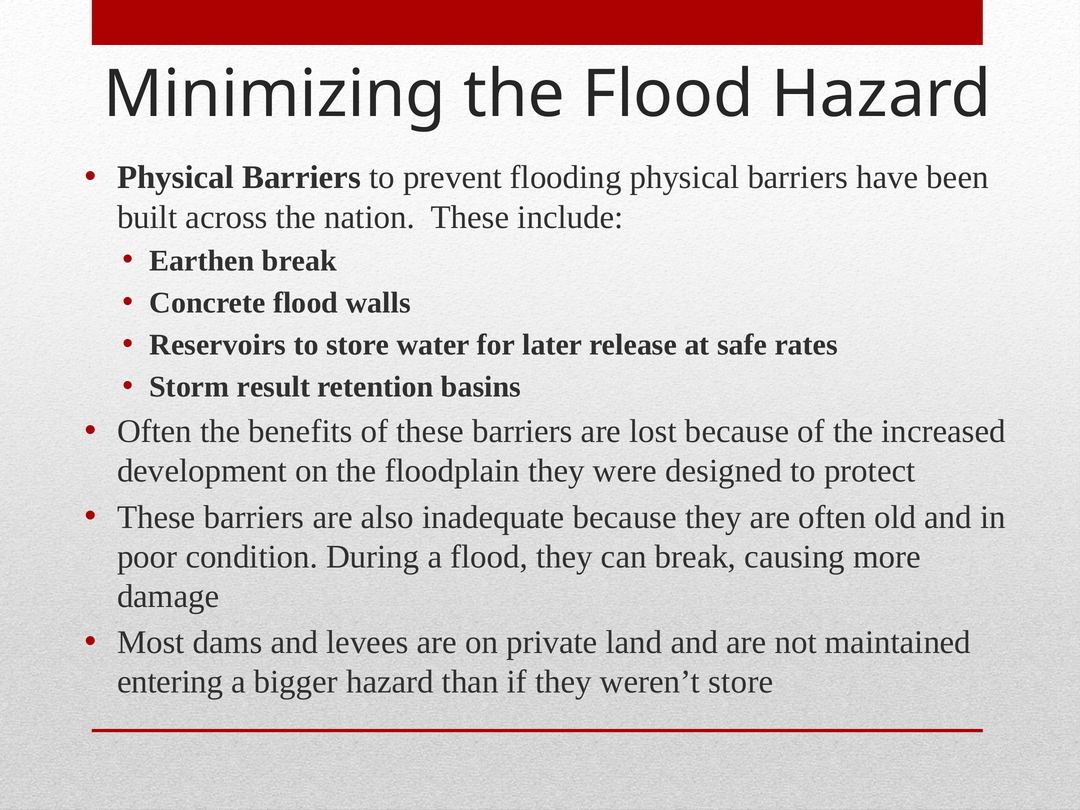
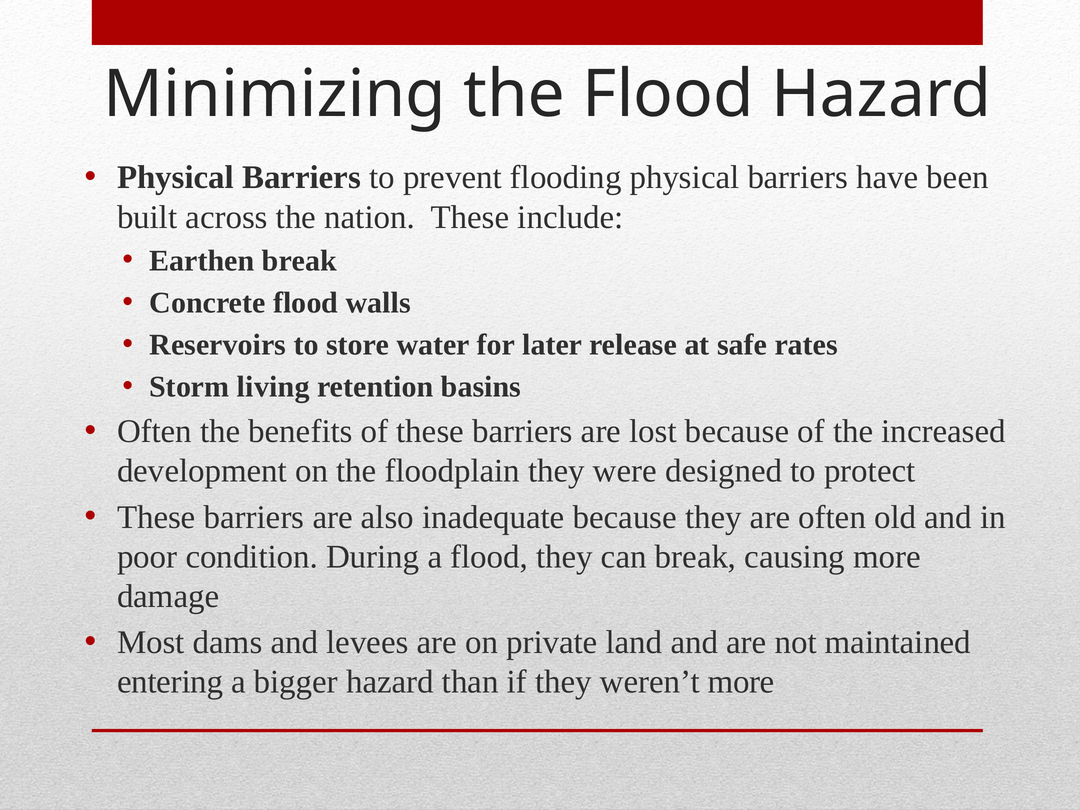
result: result -> living
weren’t store: store -> more
